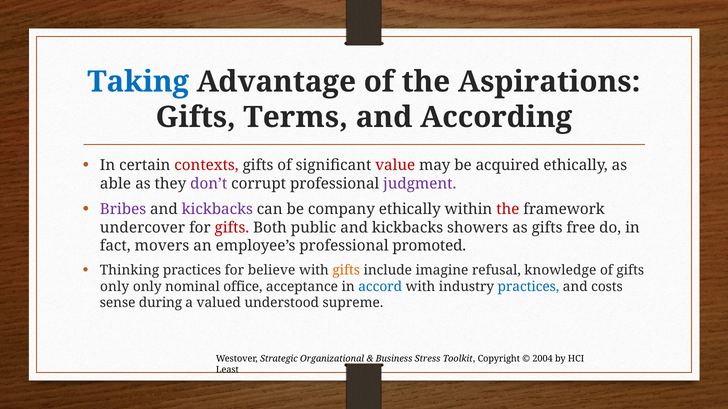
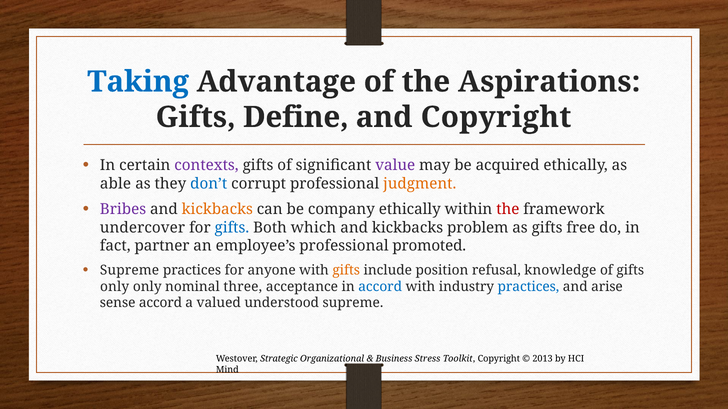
Terms: Terms -> Define
and According: According -> Copyright
contexts colour: red -> purple
value colour: red -> purple
don’t colour: purple -> blue
judgment colour: purple -> orange
kickbacks at (217, 210) colour: purple -> orange
gifts at (232, 228) colour: red -> blue
public: public -> which
showers: showers -> problem
movers: movers -> partner
Thinking at (130, 271): Thinking -> Supreme
believe: believe -> anyone
imagine: imagine -> position
office: office -> three
costs: costs -> arise
sense during: during -> accord
2004: 2004 -> 2013
Least: Least -> Mind
